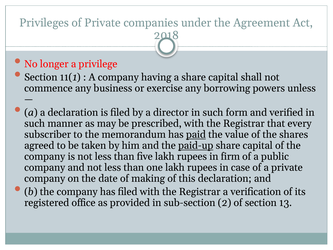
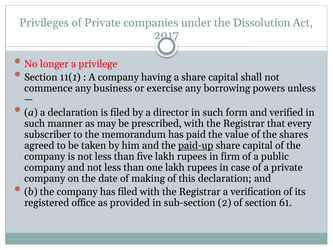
Agreement: Agreement -> Dissolution
2018: 2018 -> 2017
paid underline: present -> none
13: 13 -> 61
